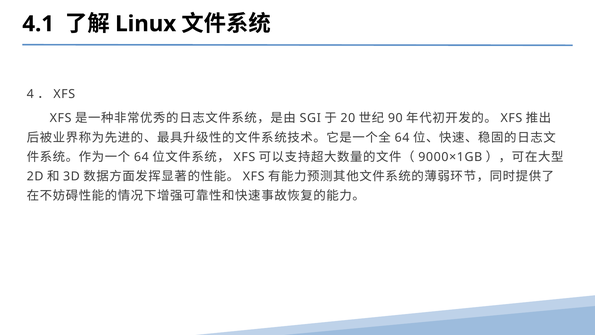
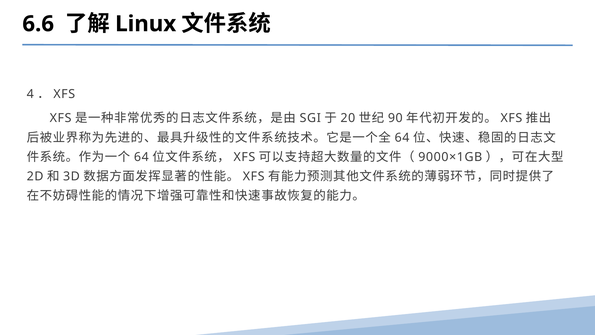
4.1: 4.1 -> 6.6
